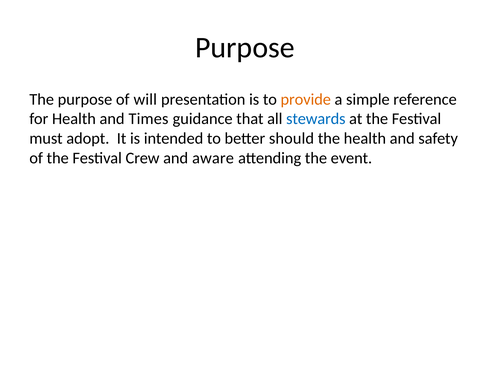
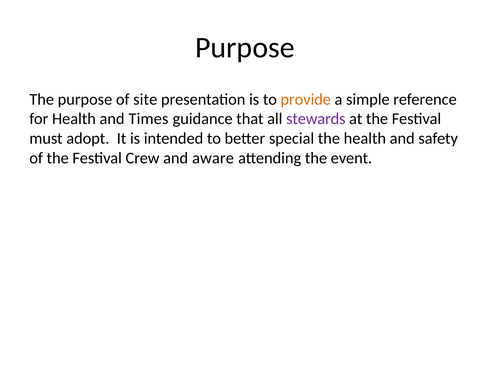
will: will -> site
stewards colour: blue -> purple
should: should -> special
